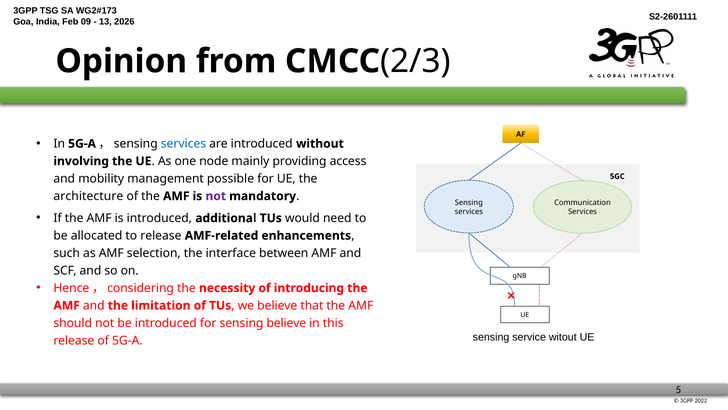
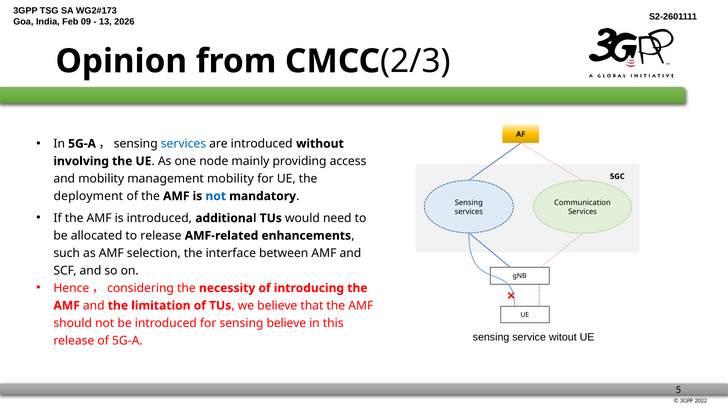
management possible: possible -> mobility
architecture: architecture -> deployment
not at (216, 196) colour: purple -> blue
